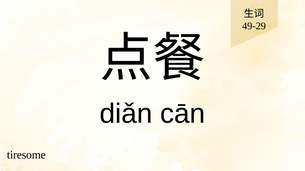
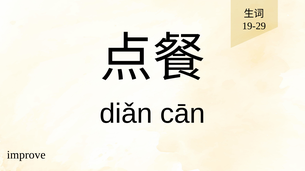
49-29: 49-29 -> 19-29
tiresome: tiresome -> improve
